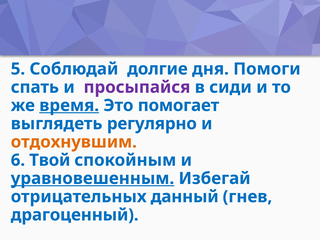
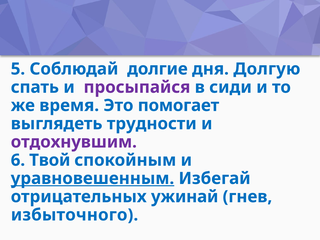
Помоги: Помоги -> Долгую
время underline: present -> none
регулярно: регулярно -> трудности
отдохнувшим colour: orange -> purple
данный: данный -> ужинай
драгоценный: драгоценный -> избыточного
